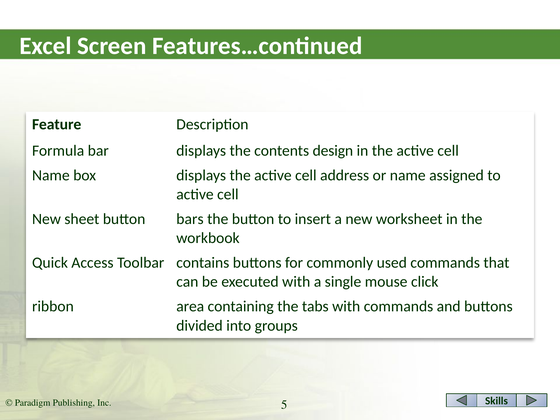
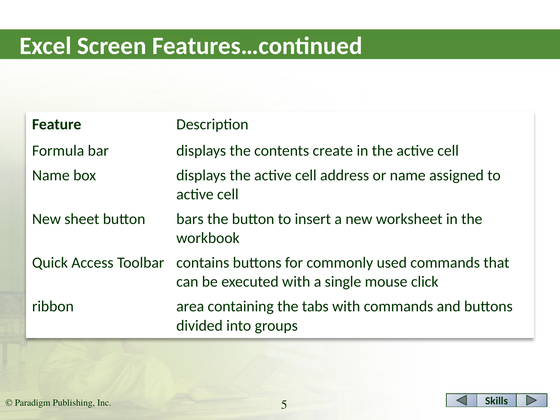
design: design -> create
